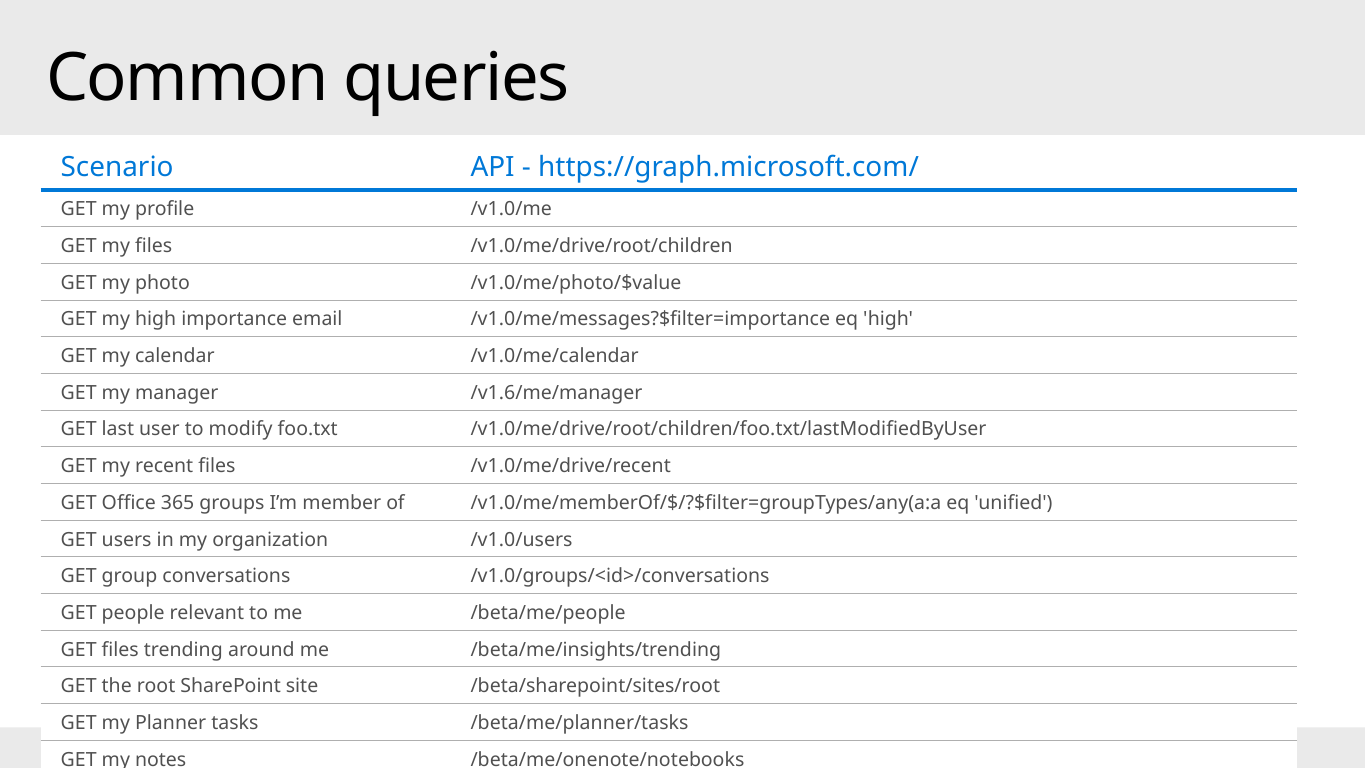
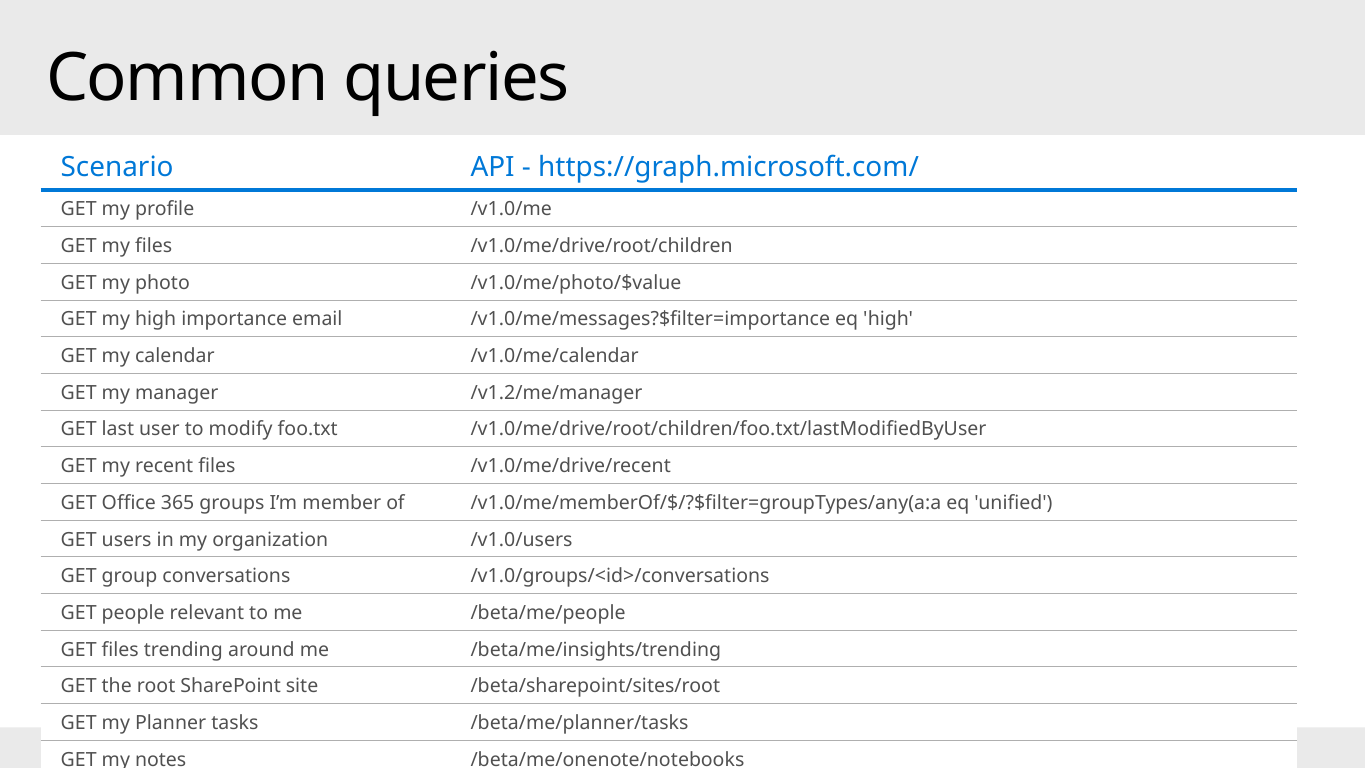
/v1.6/me/manager: /v1.6/me/manager -> /v1.2/me/manager
